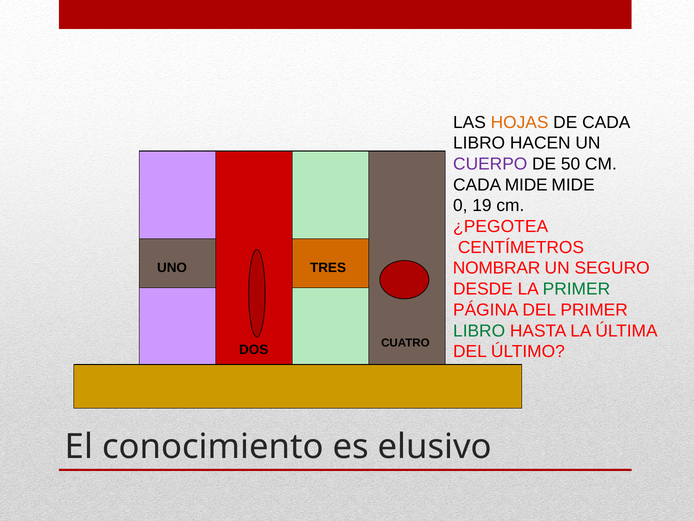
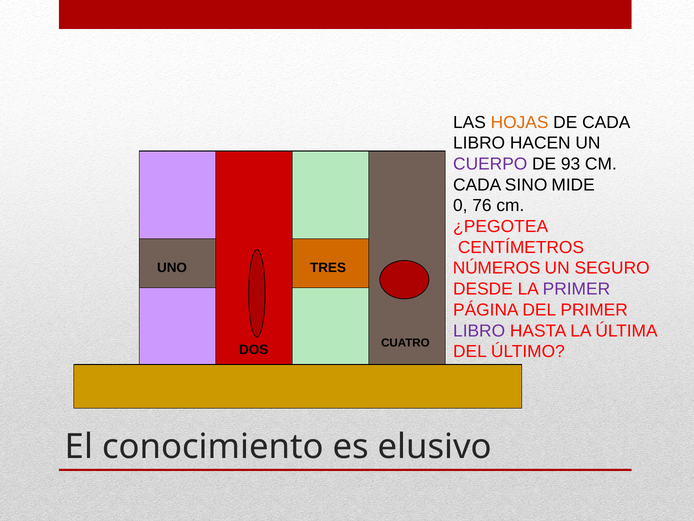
50: 50 -> 93
CADA MIDE: MIDE -> SINO
19: 19 -> 76
NOMBRAR: NOMBRAR -> NÚMEROS
PRIMER at (576, 289) colour: green -> purple
LIBRO at (479, 330) colour: green -> purple
